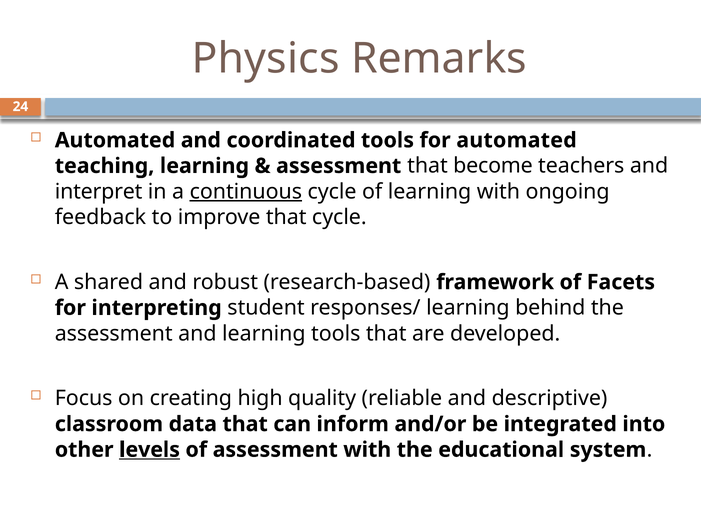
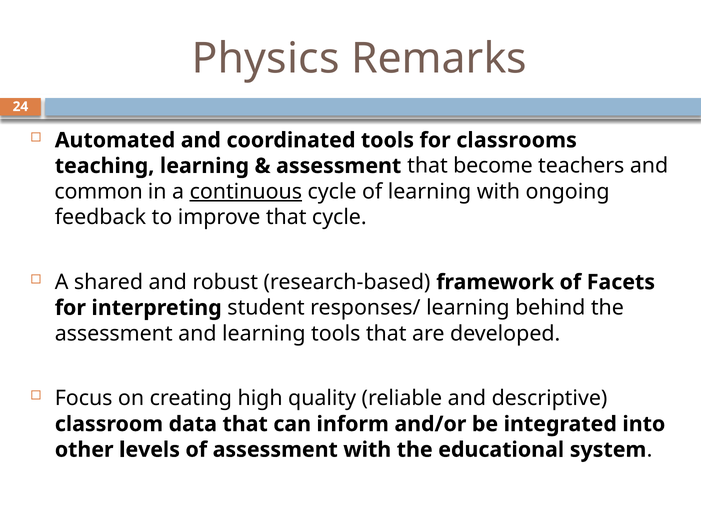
for automated: automated -> classrooms
interpret: interpret -> common
levels underline: present -> none
